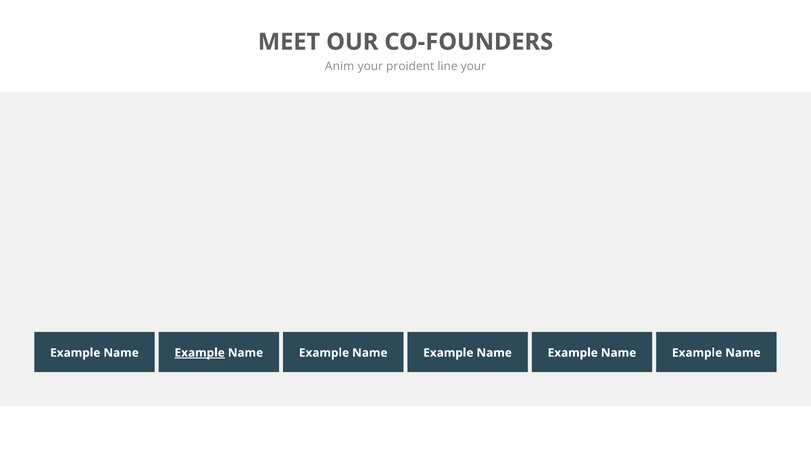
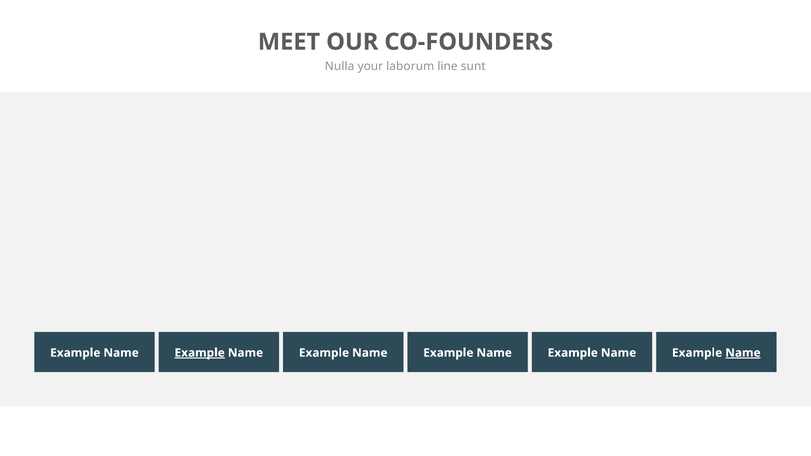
Anim: Anim -> Nulla
proident: proident -> laborum
line your: your -> sunt
Name at (743, 353) underline: none -> present
